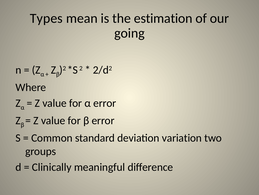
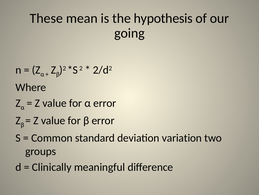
Types: Types -> These
estimation: estimation -> hypothesis
